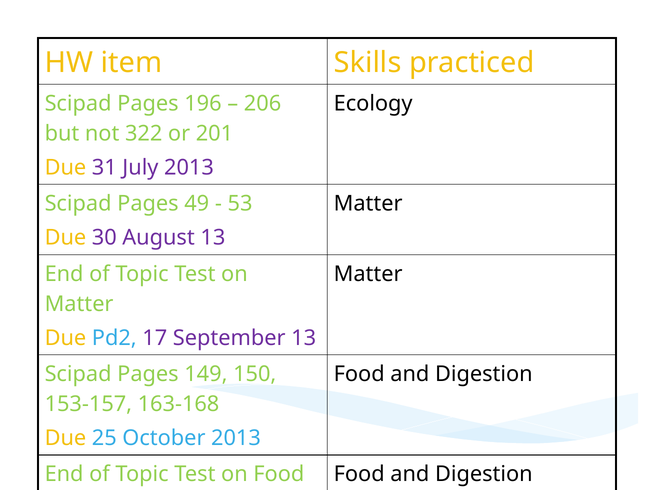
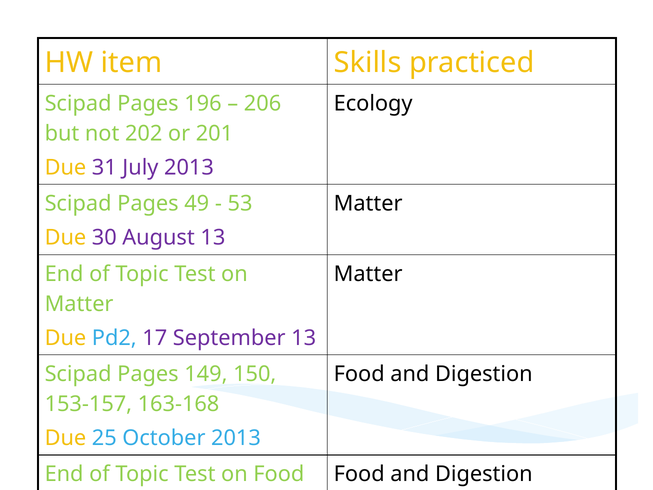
322: 322 -> 202
